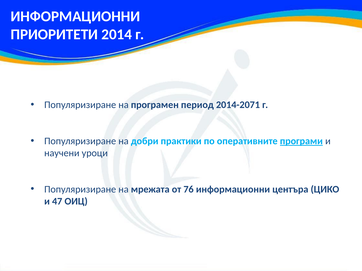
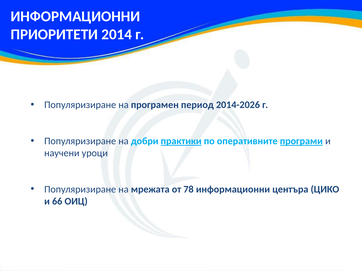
2014-2071: 2014-2071 -> 2014-2026
практики underline: none -> present
76: 76 -> 78
47: 47 -> 66
